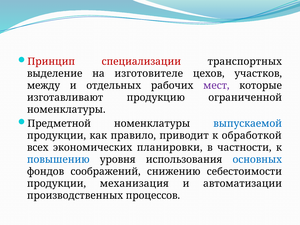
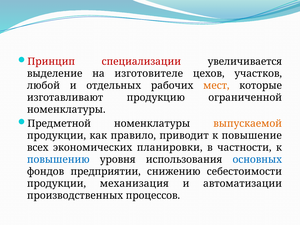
транспортных: транспортных -> увеличивается
между: между -> любой
мест colour: purple -> orange
выпускаемой colour: blue -> orange
обработкой: обработкой -> повышение
соображений: соображений -> предприятии
